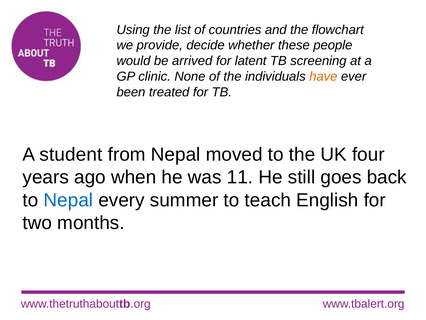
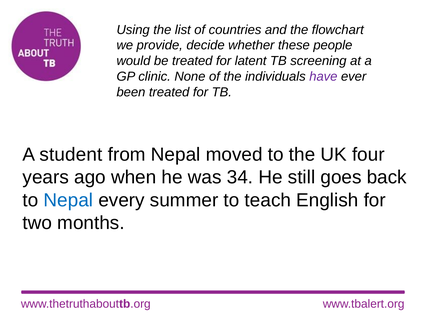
be arrived: arrived -> treated
have colour: orange -> purple
11: 11 -> 34
